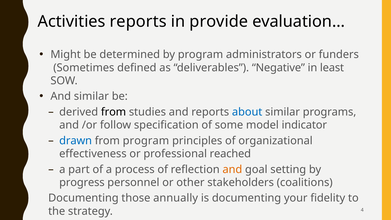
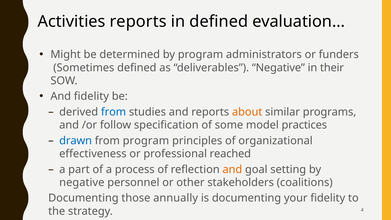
in provide: provide -> defined
least: least -> their
And similar: similar -> fidelity
from at (114, 112) colour: black -> blue
about colour: blue -> orange
indicator: indicator -> practices
progress at (82, 182): progress -> negative
